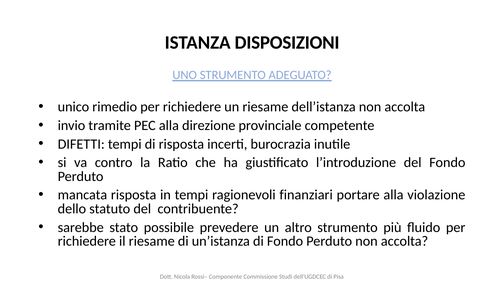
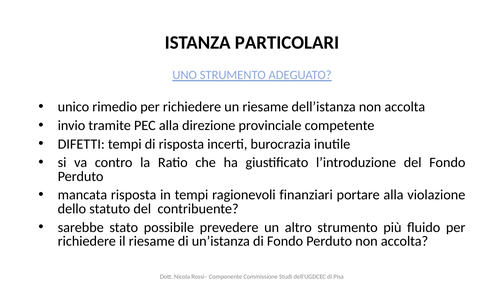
DISPOSIZIONI: DISPOSIZIONI -> PARTICOLARI
